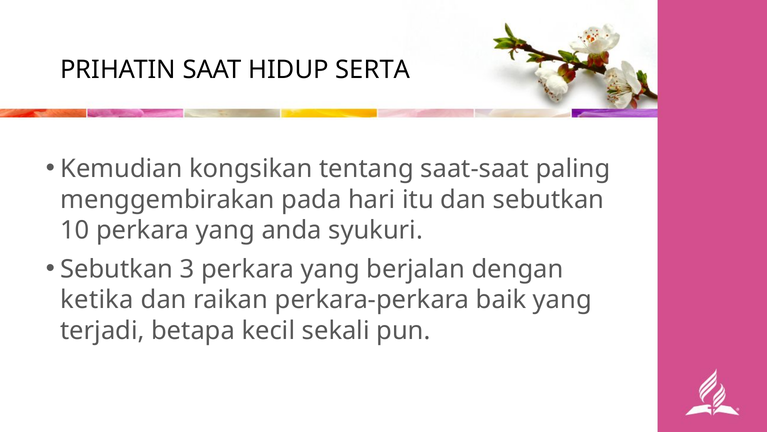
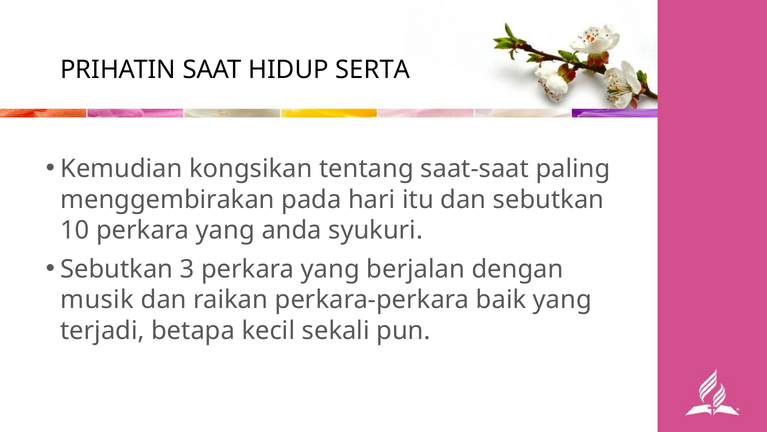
ketika: ketika -> musik
